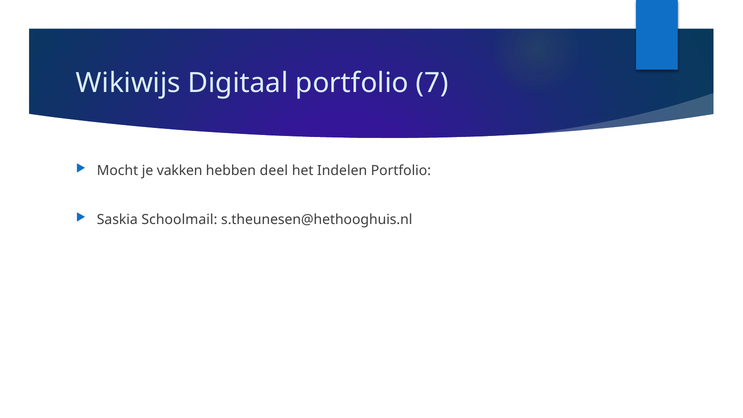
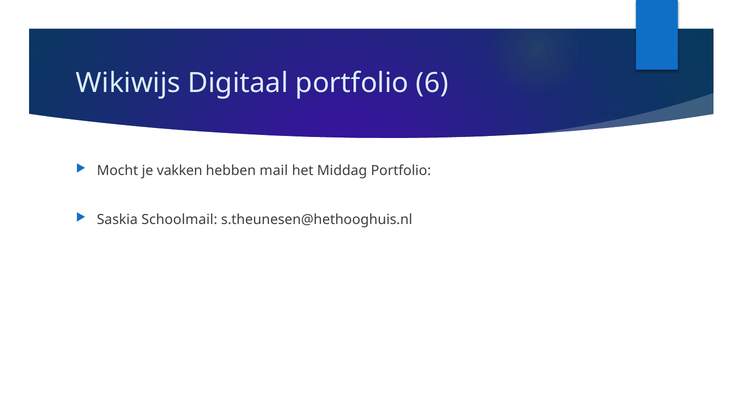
7: 7 -> 6
deel: deel -> mail
Indelen: Indelen -> Middag
